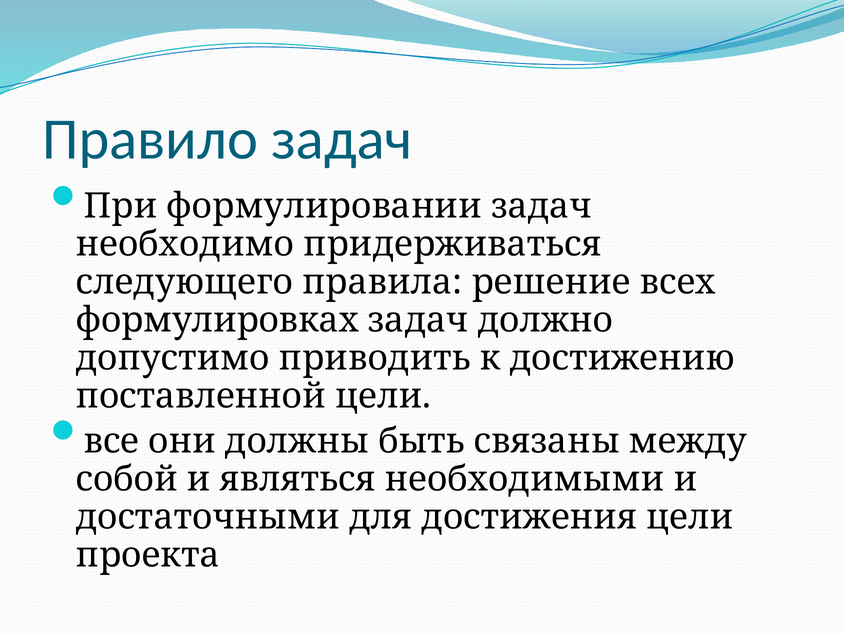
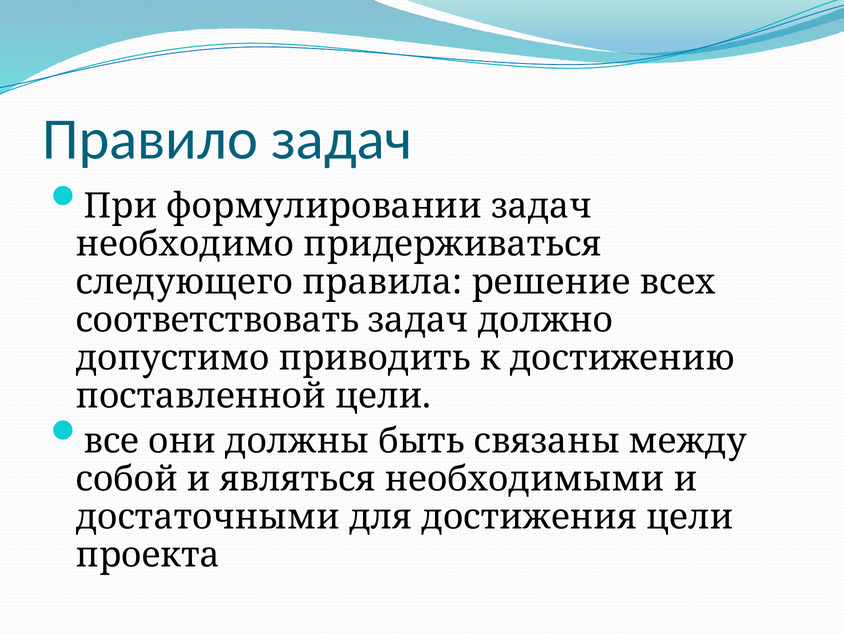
формулировках: формулировках -> соответствовать
